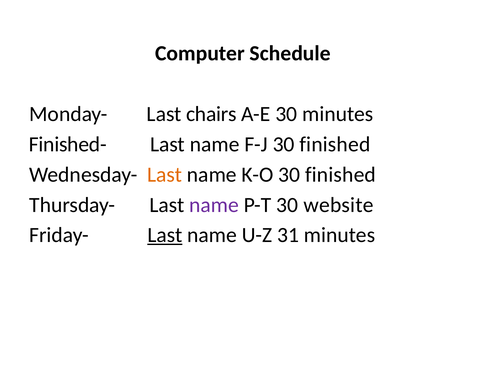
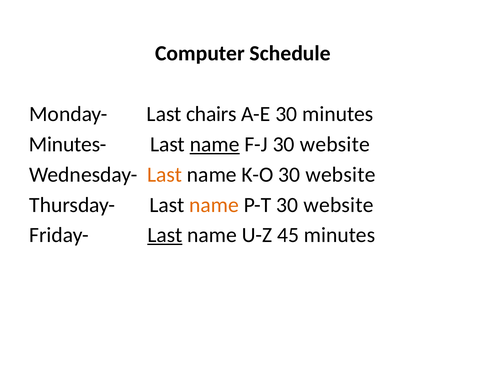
Finished-: Finished- -> Minutes-
name at (215, 144) underline: none -> present
F-J 30 finished: finished -> website
K-O 30 finished: finished -> website
name at (214, 205) colour: purple -> orange
31: 31 -> 45
